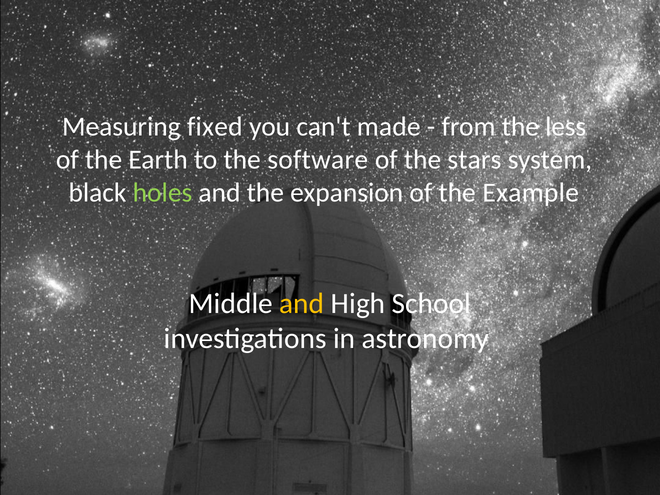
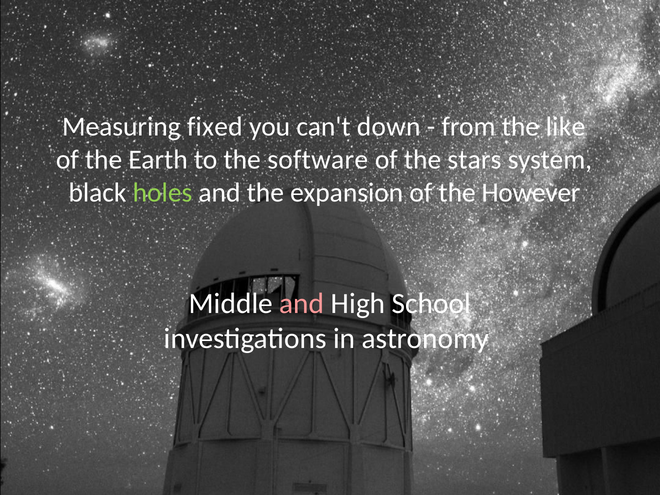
made: made -> down
less: less -> like
Example: Example -> However
and at (302, 303) colour: yellow -> pink
